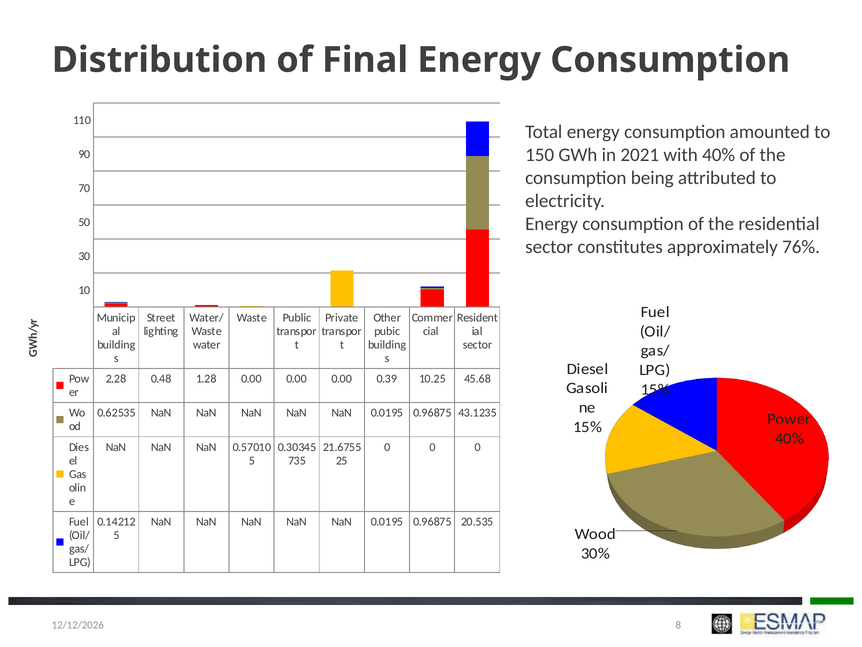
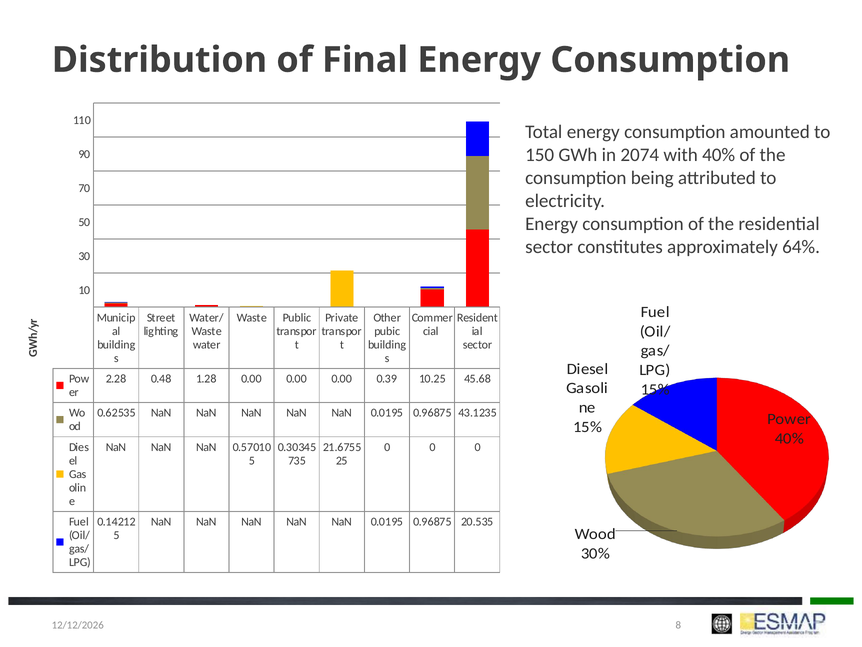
2021: 2021 -> 2074
76%: 76% -> 64%
